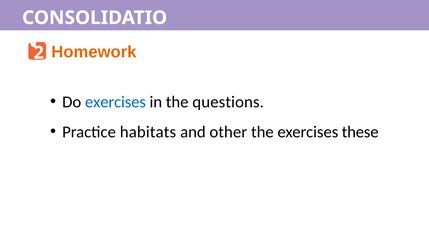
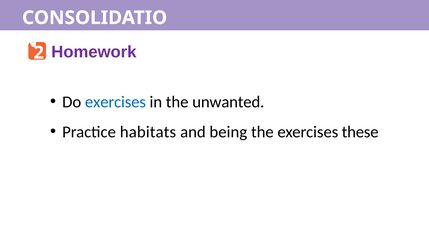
Homework colour: orange -> purple
questions: questions -> unwanted
other: other -> being
